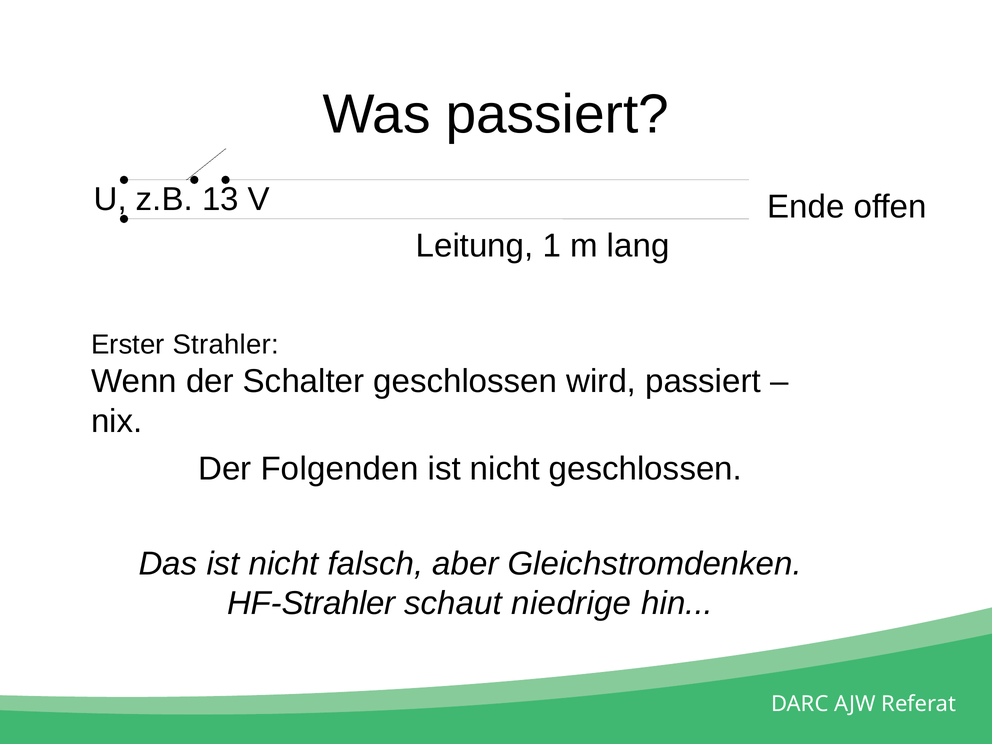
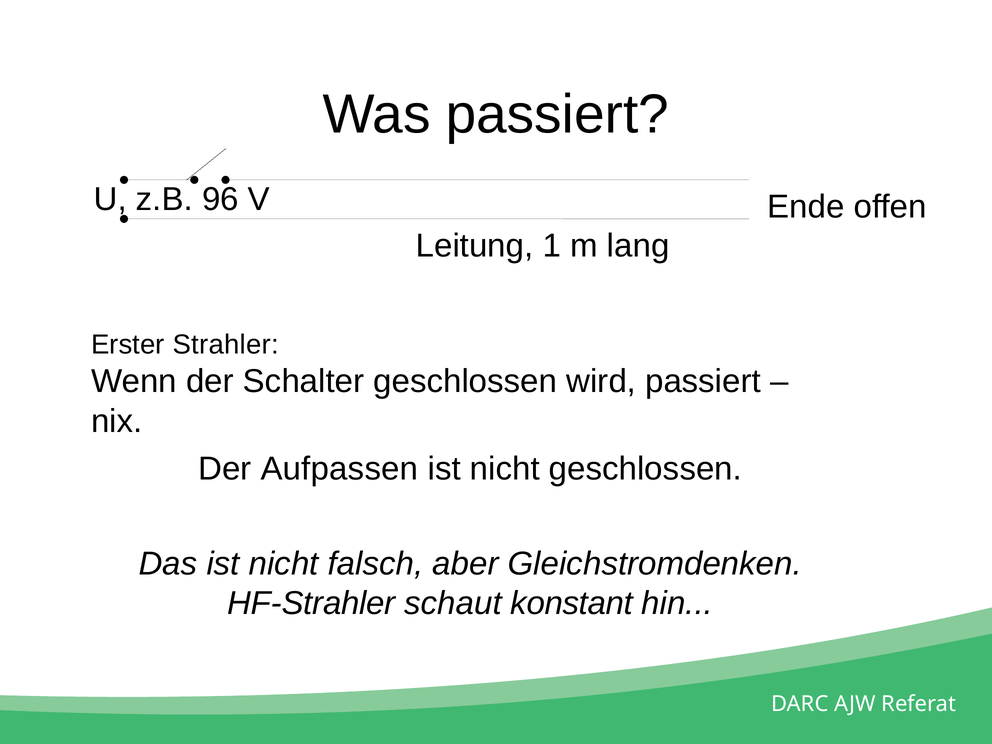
13: 13 -> 96
Folgenden: Folgenden -> Aufpassen
niedrige: niedrige -> konstant
